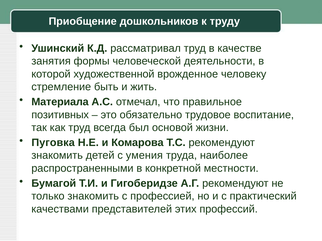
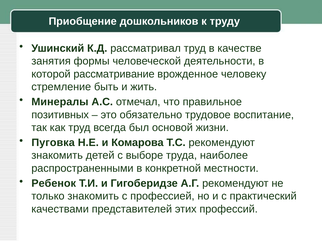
художественной: художественной -> рассматривание
Материала: Материала -> Минералы
умения: умения -> выборе
Бумагой: Бумагой -> Ребенок
